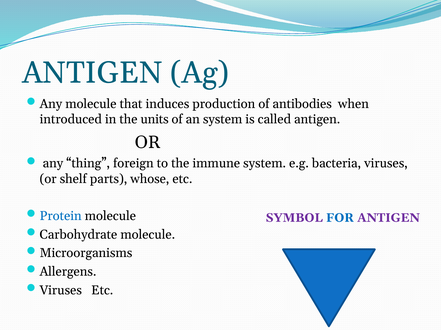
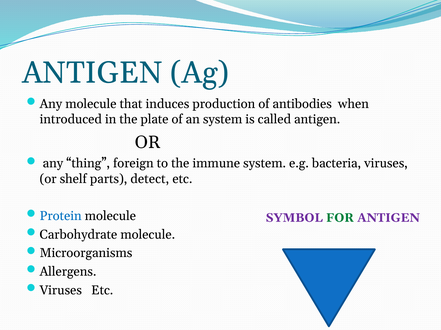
units: units -> plate
whose: whose -> detect
FOR colour: blue -> green
